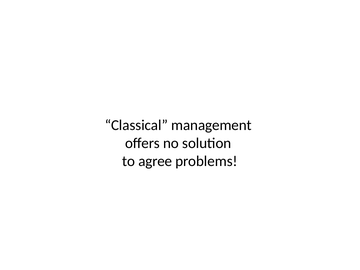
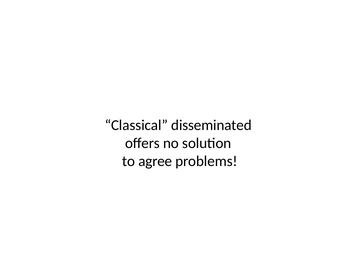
management: management -> disseminated
